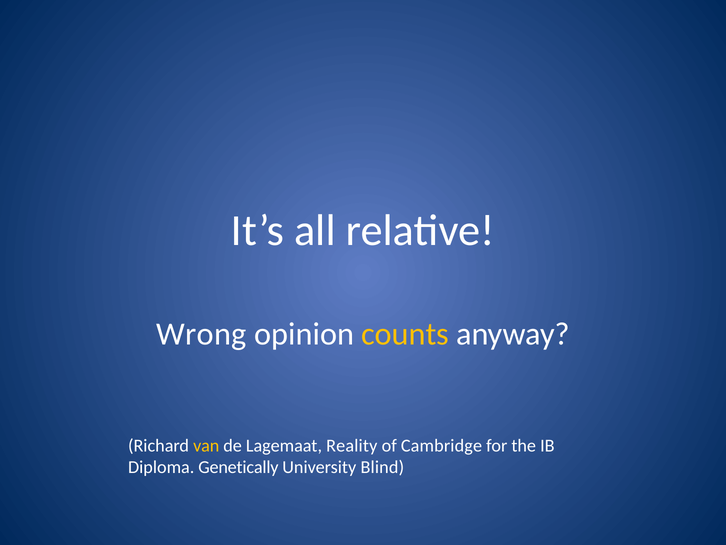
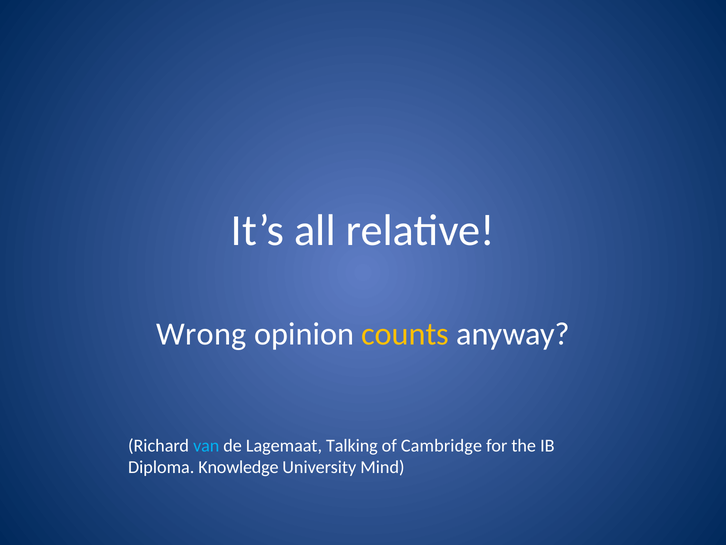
van colour: yellow -> light blue
Reality: Reality -> Talking
Genetically: Genetically -> Knowledge
Blind: Blind -> Mind
